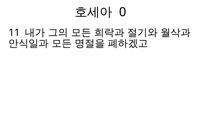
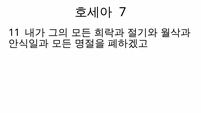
0: 0 -> 7
